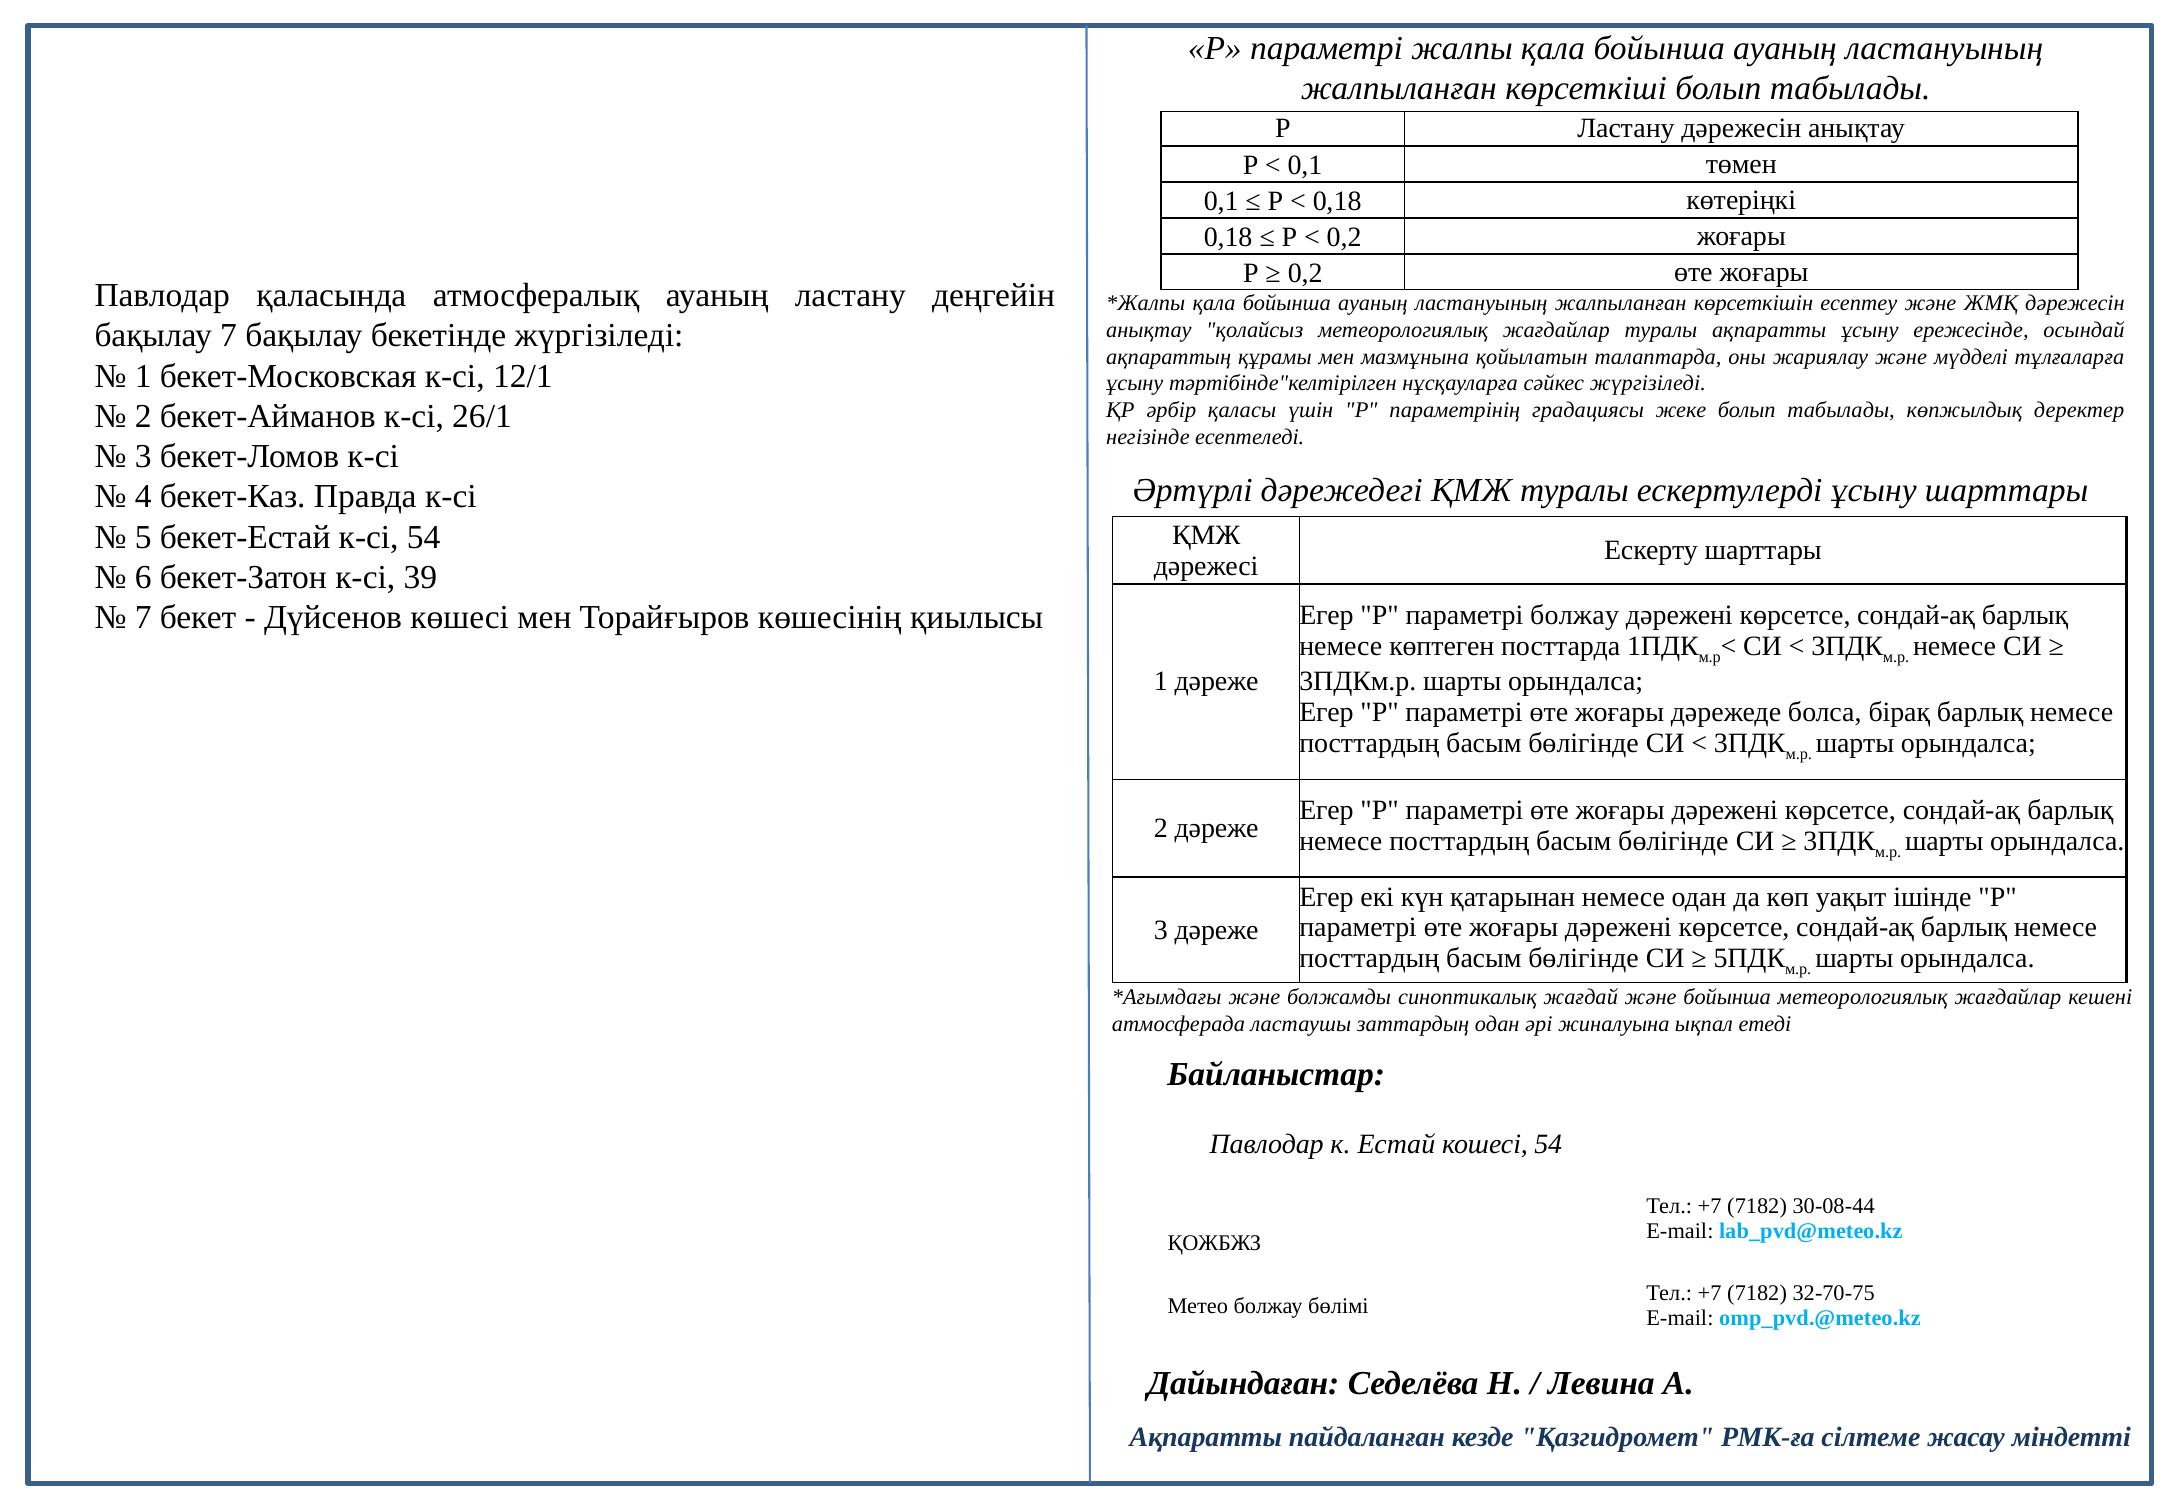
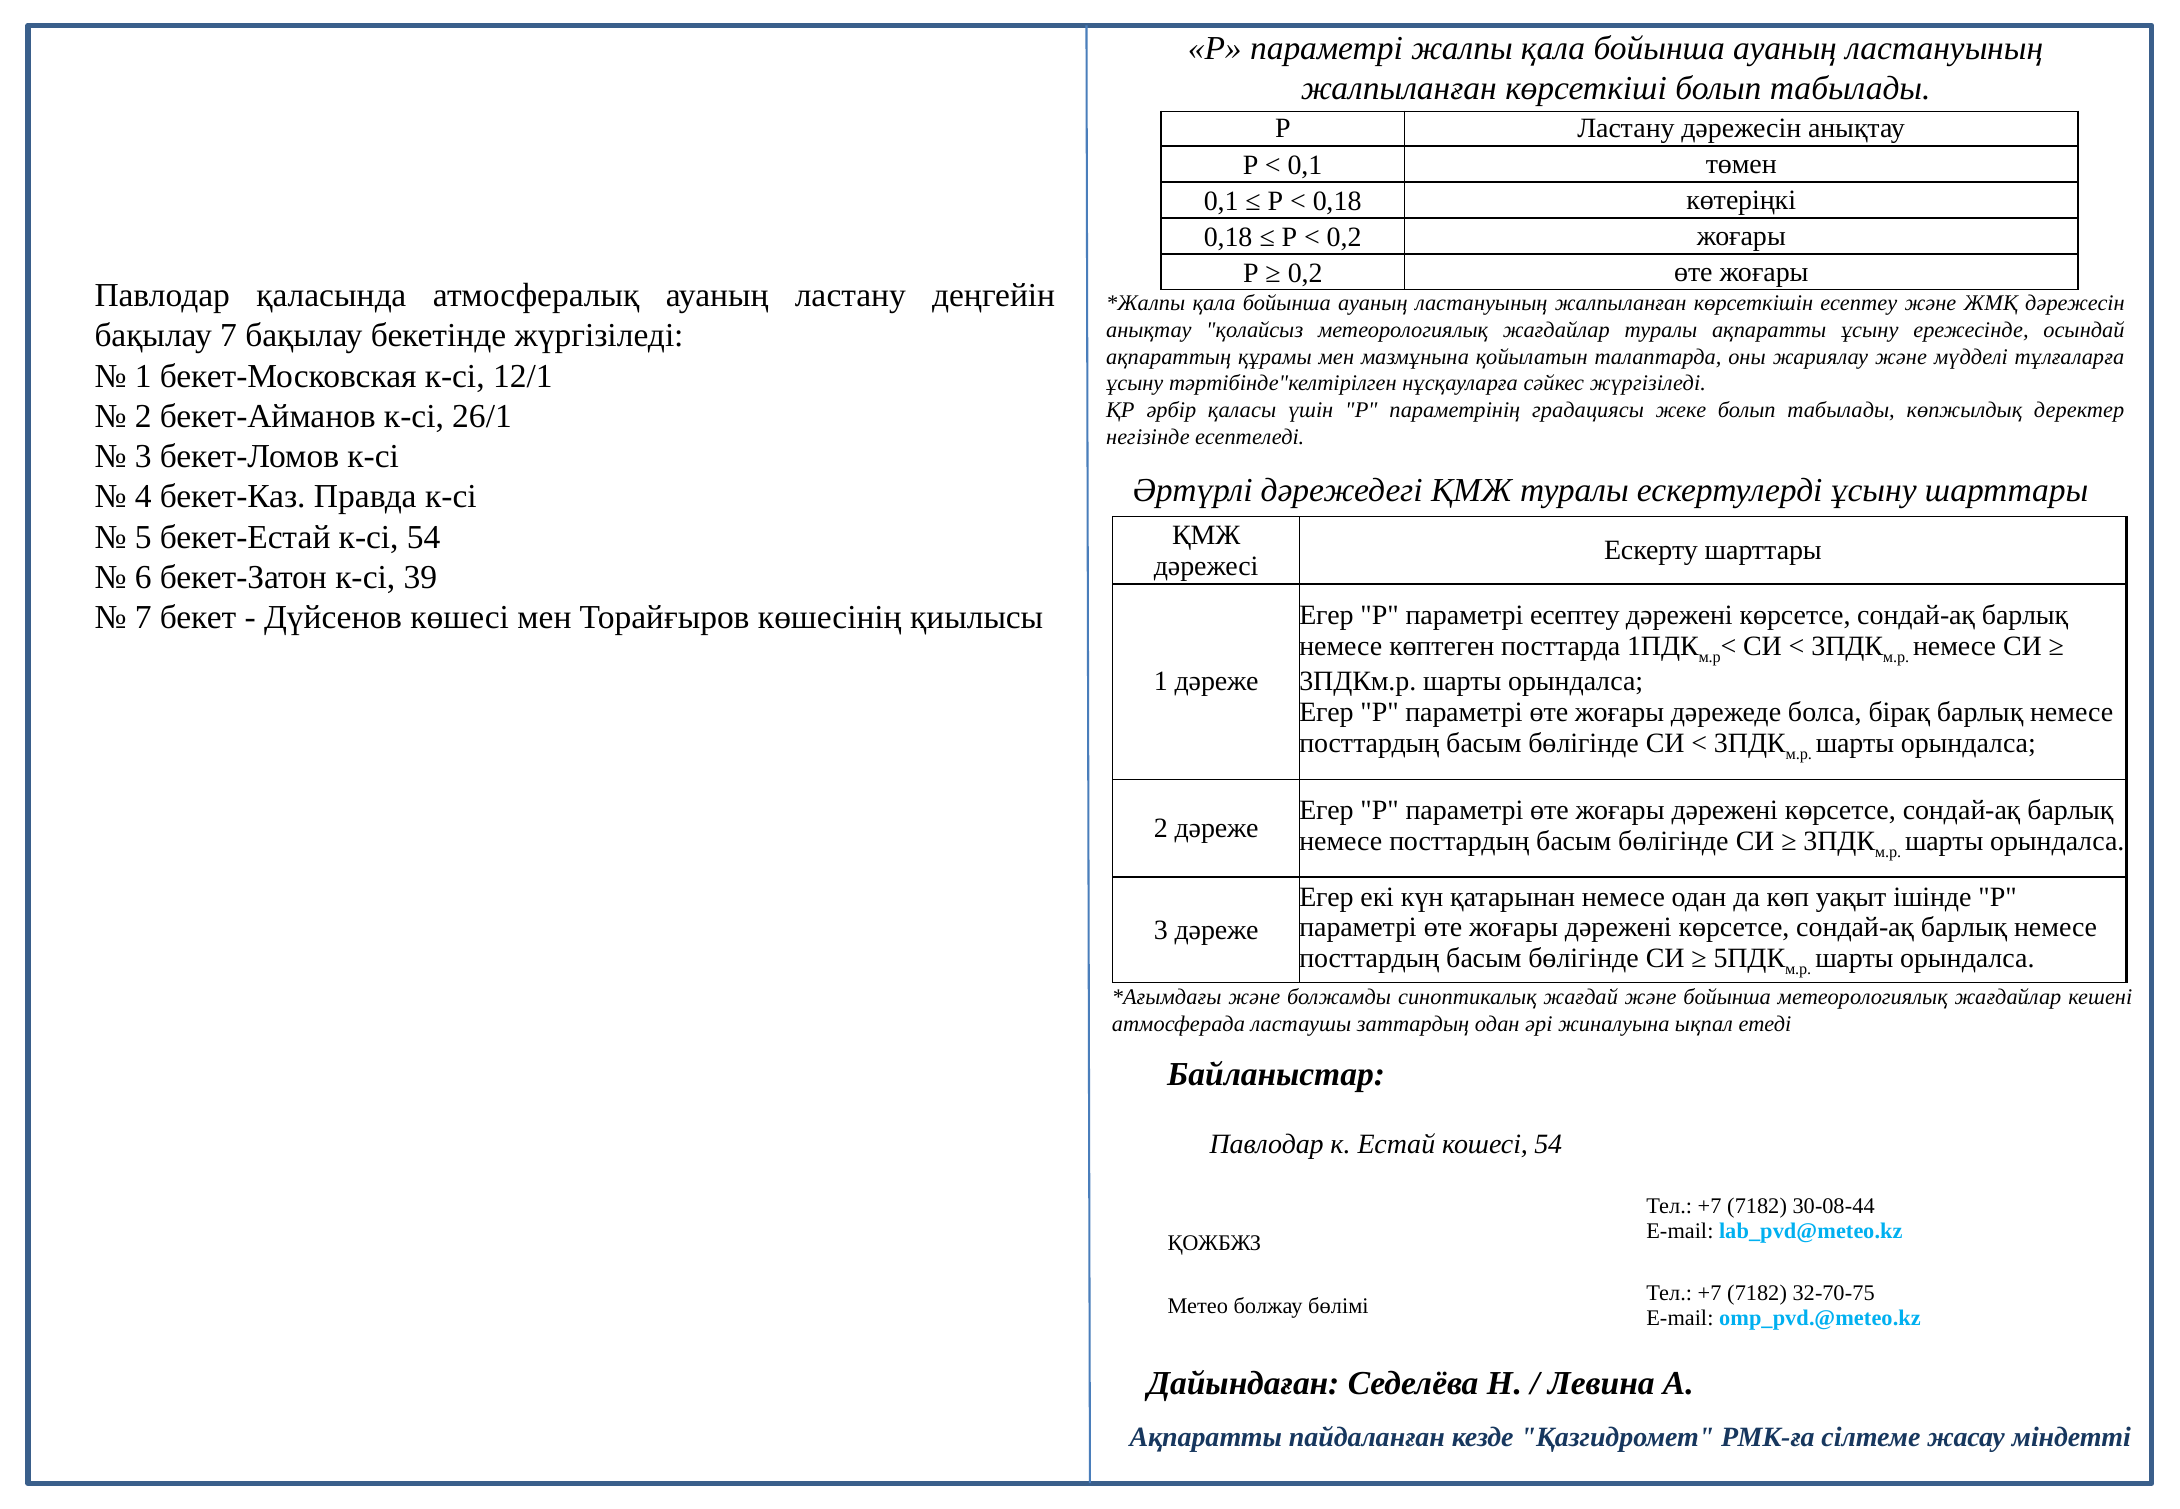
параметрі болжау: болжау -> есептеу
